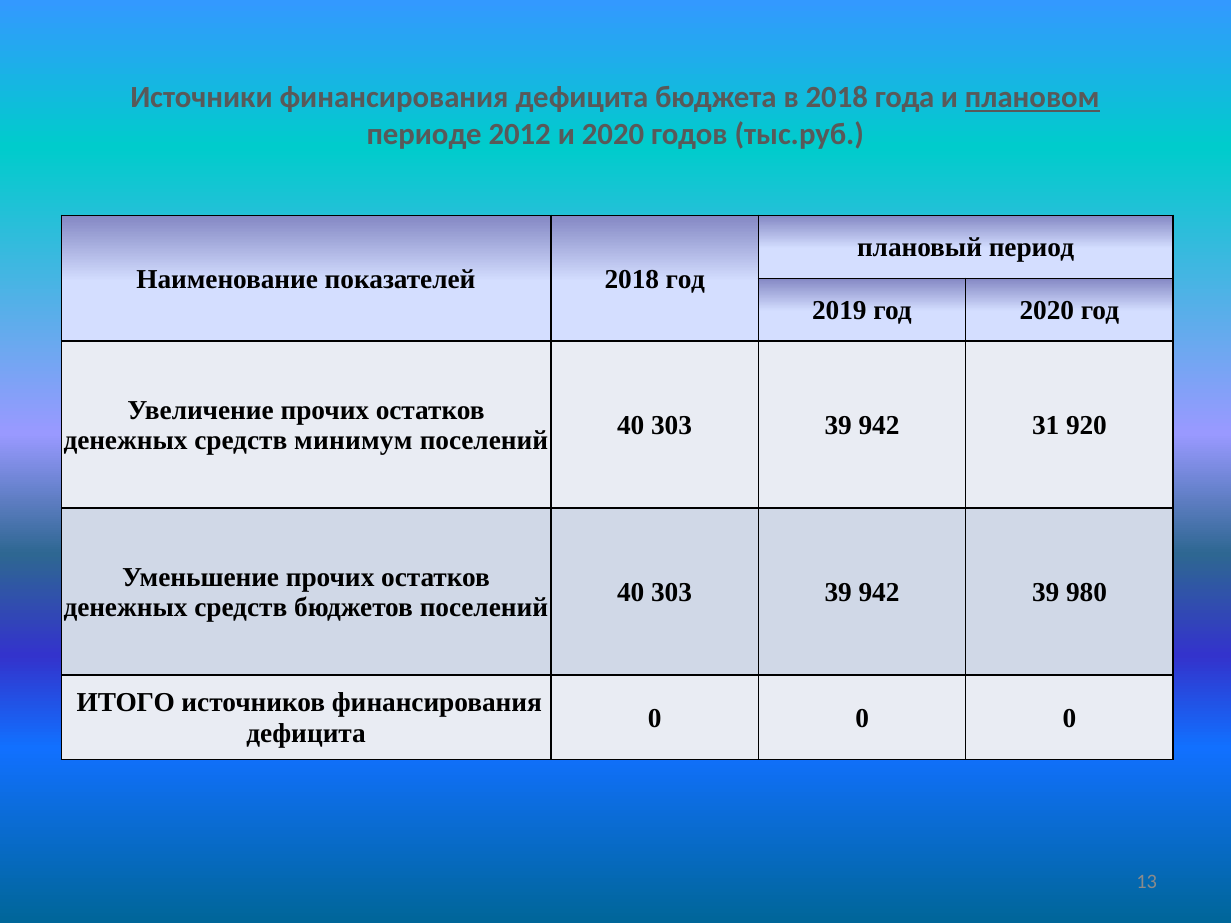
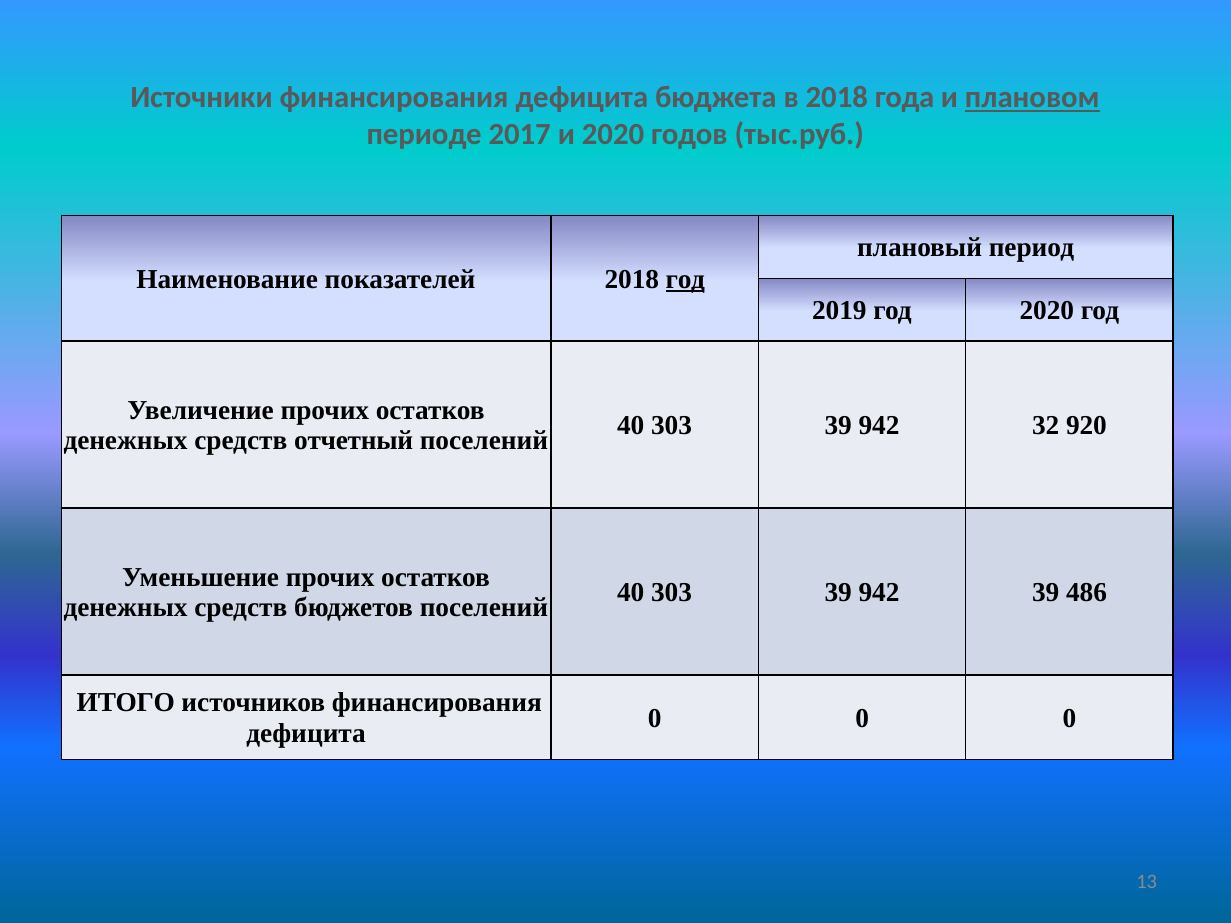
2012: 2012 -> 2017
год at (685, 279) underline: none -> present
31: 31 -> 32
минимум: минимум -> отчетный
980: 980 -> 486
